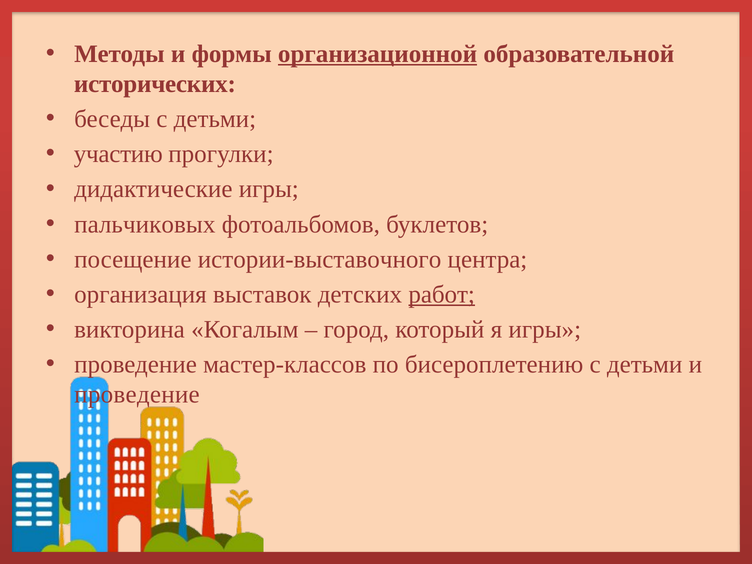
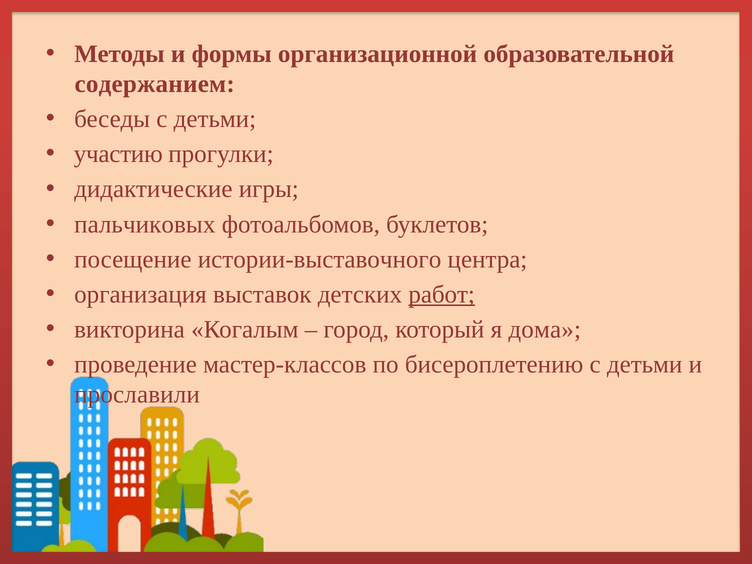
организационной underline: present -> none
исторических: исторических -> содержанием
я игры: игры -> дома
проведение at (137, 395): проведение -> прославили
